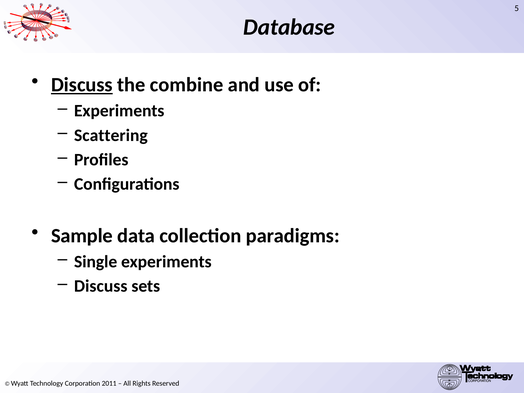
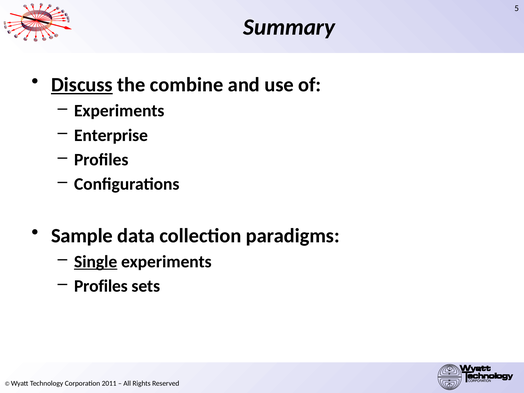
Database: Database -> Summary
Scattering: Scattering -> Enterprise
Single underline: none -> present
Discuss at (101, 286): Discuss -> Profiles
